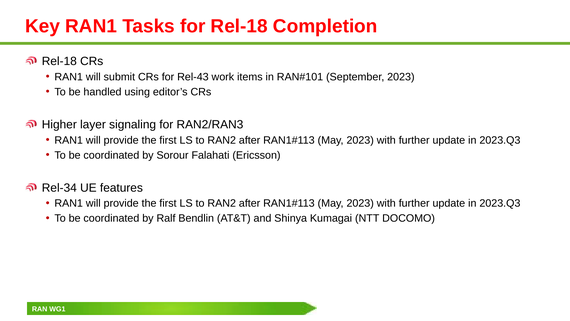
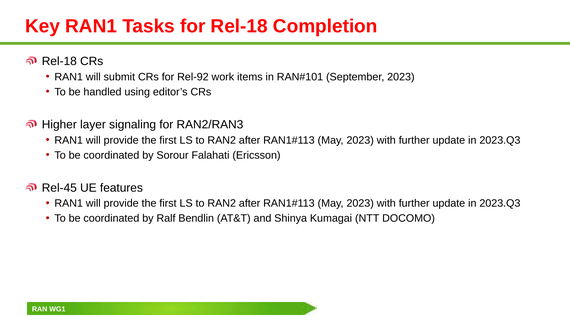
Rel-43: Rel-43 -> Rel-92
Rel-34: Rel-34 -> Rel-45
